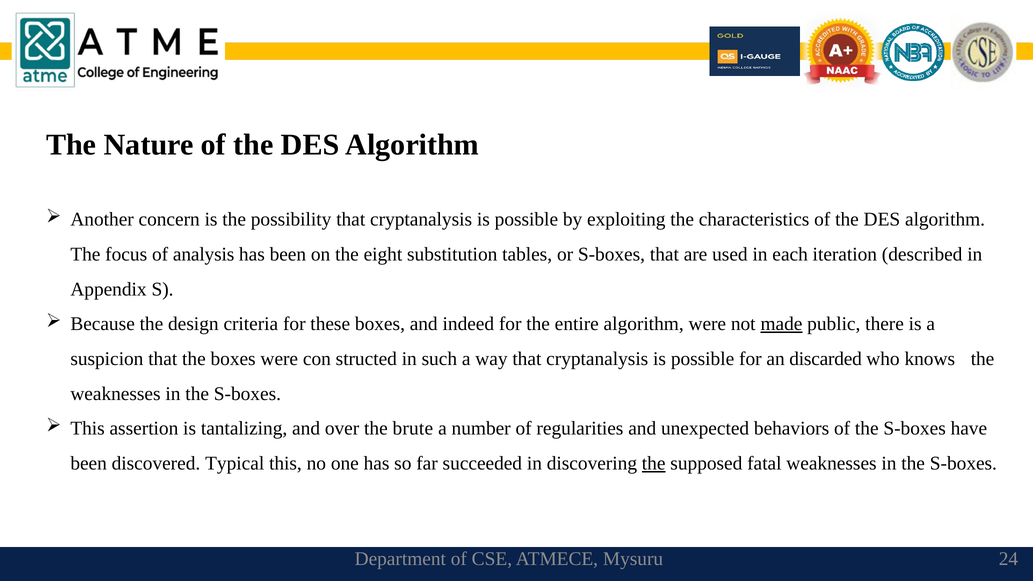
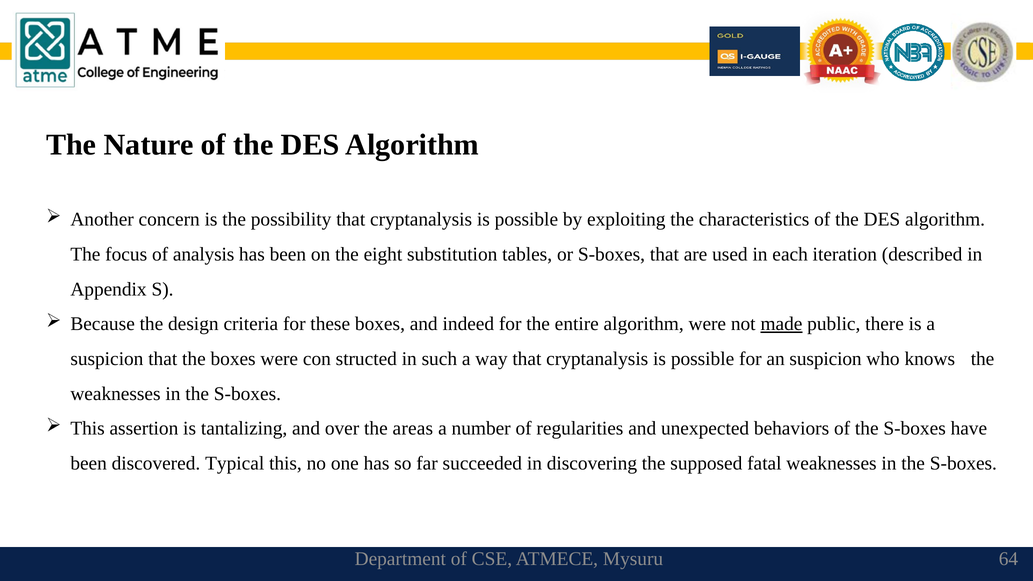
an discarded: discarded -> suspicion
brute: brute -> areas
the at (654, 463) underline: present -> none
24: 24 -> 64
